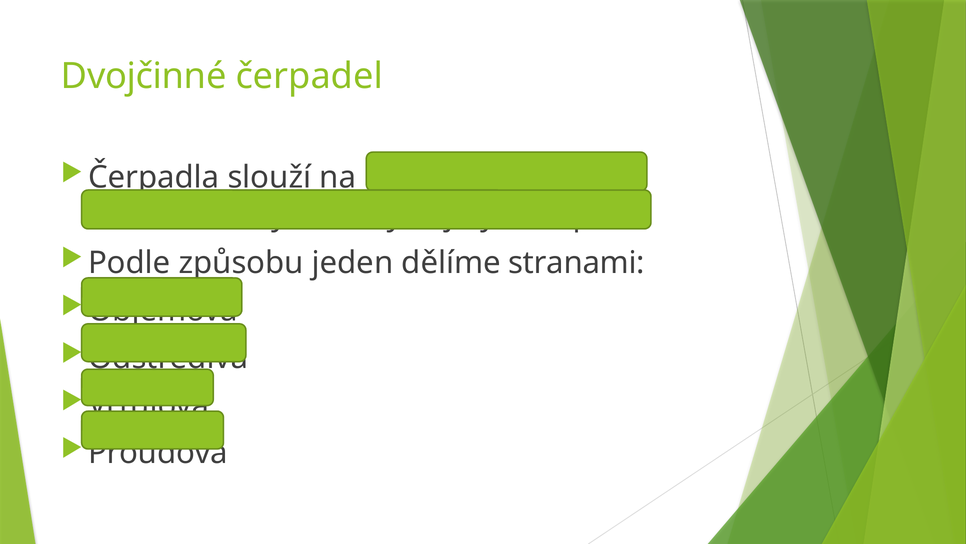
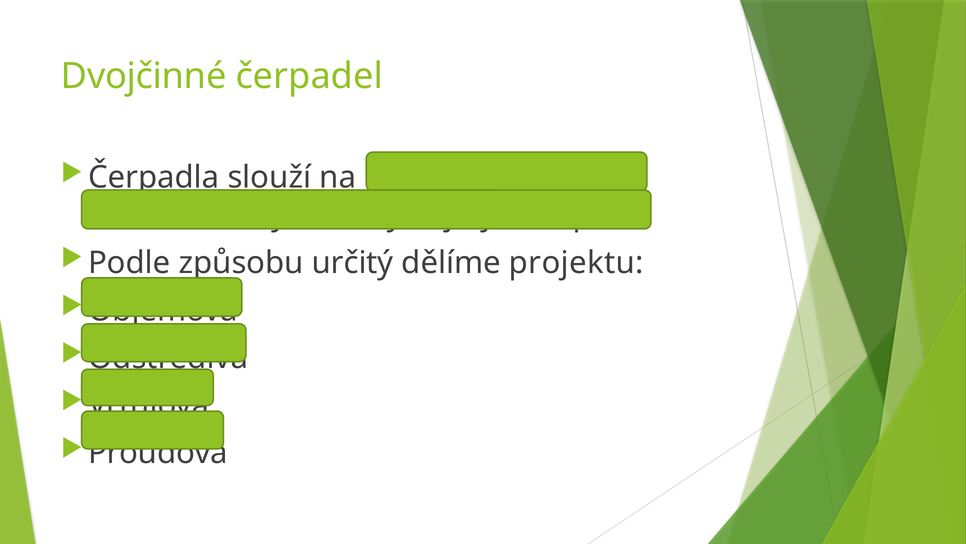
jeden: jeden -> určitý
stranami: stranami -> projektu
